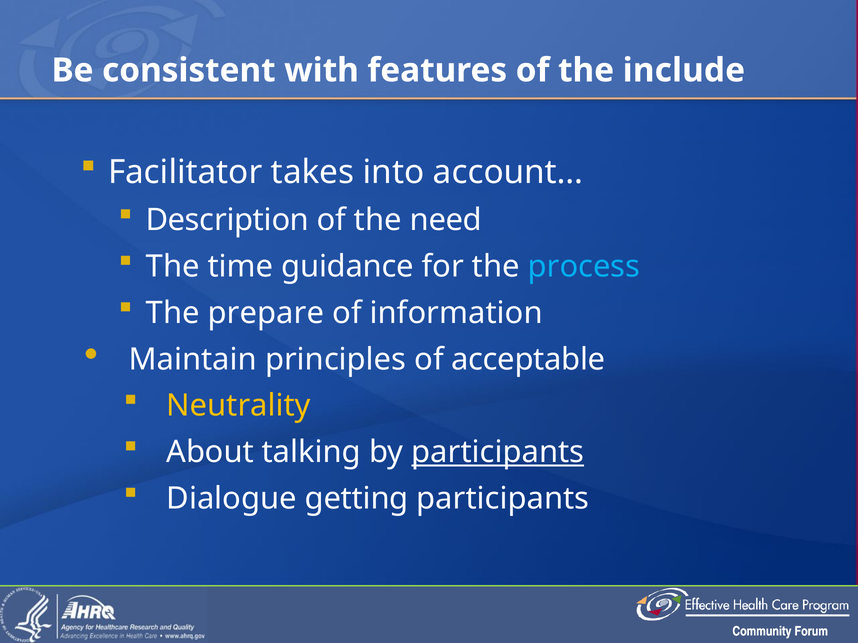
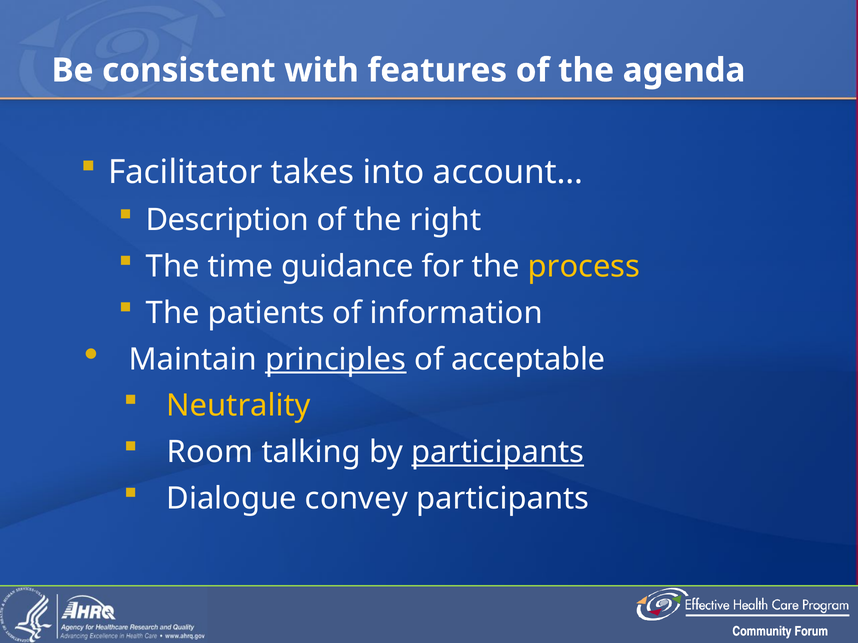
include: include -> agenda
need: need -> right
process colour: light blue -> yellow
prepare: prepare -> patients
principles underline: none -> present
About: About -> Room
getting: getting -> convey
